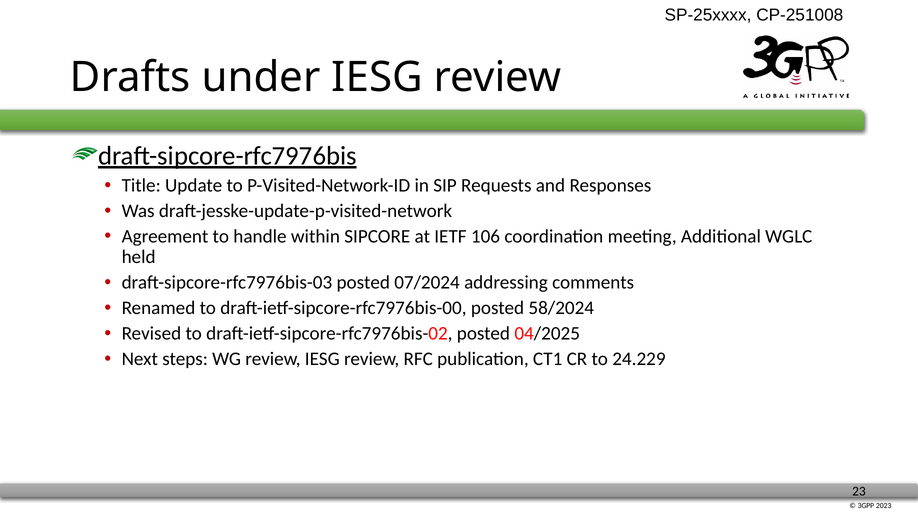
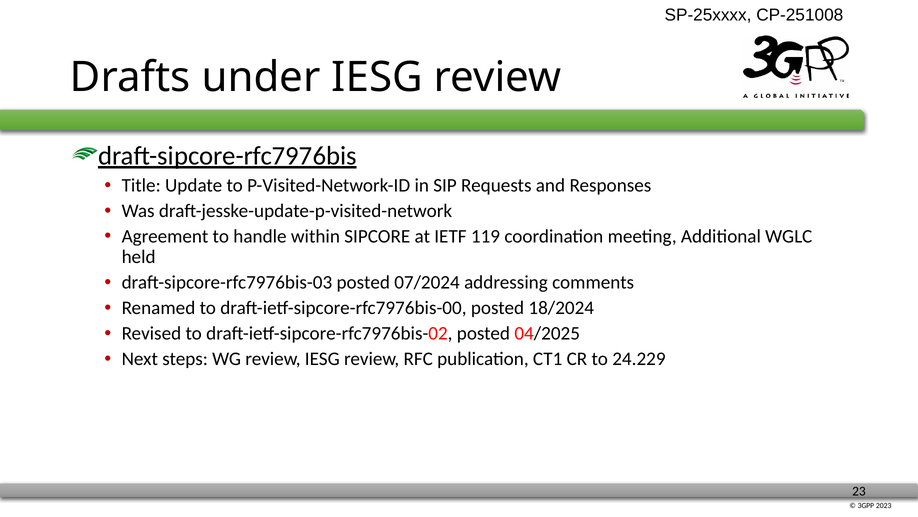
106: 106 -> 119
58/2024: 58/2024 -> 18/2024
